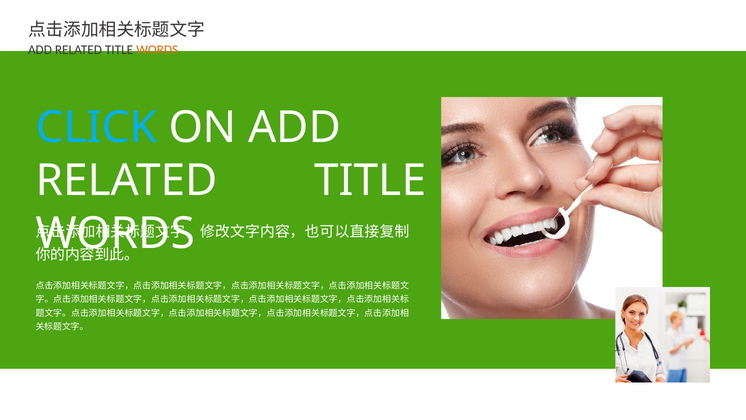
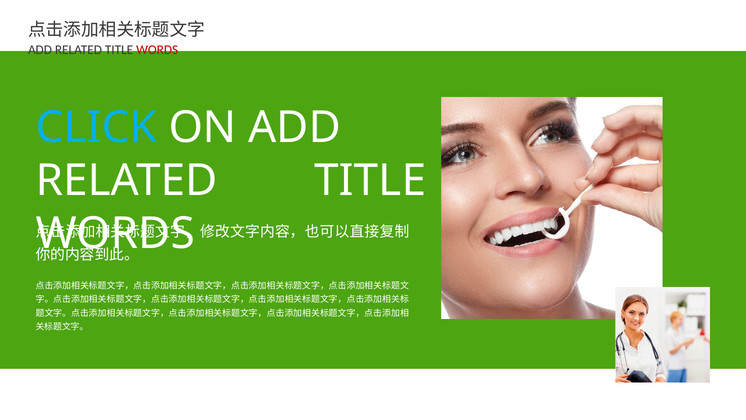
WORDS at (157, 50) colour: orange -> red
